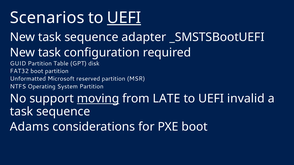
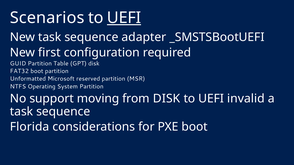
task at (49, 53): task -> first
moving underline: present -> none
from LATE: LATE -> DISK
Adams: Adams -> Florida
